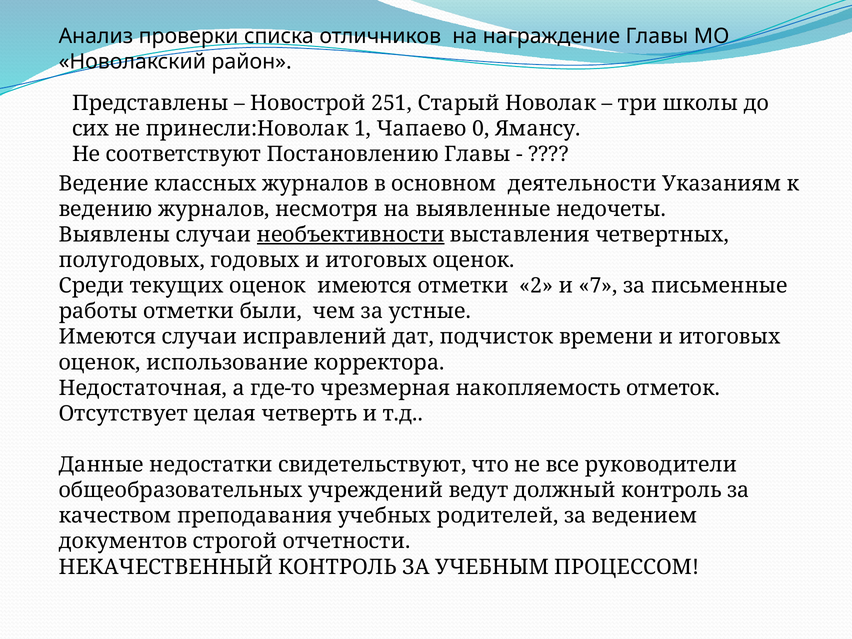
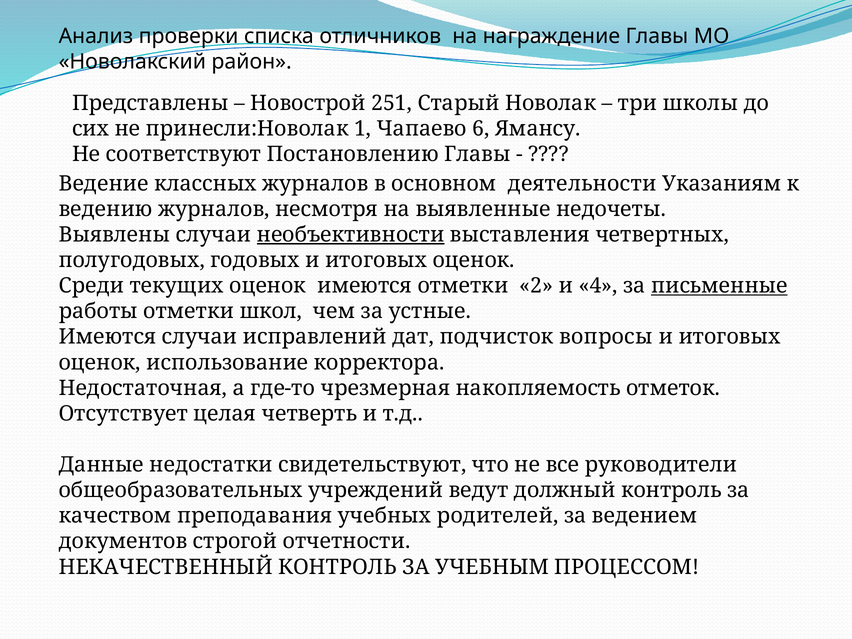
0: 0 -> 6
7: 7 -> 4
письменные underline: none -> present
были: были -> школ
времени: времени -> вопросы
